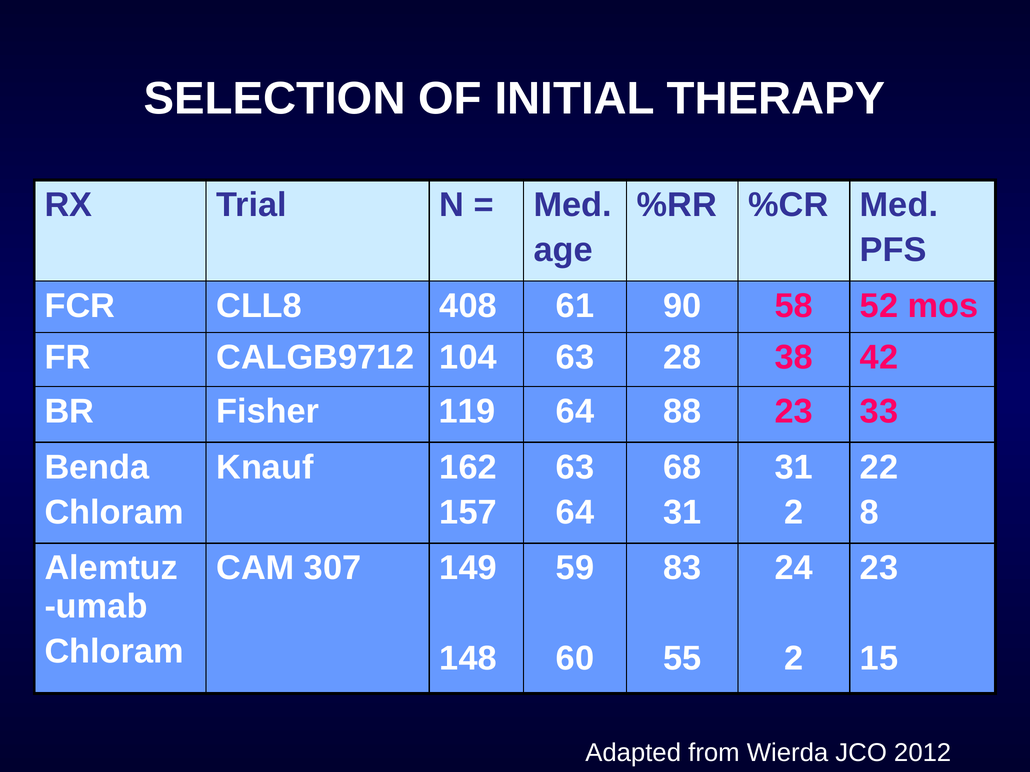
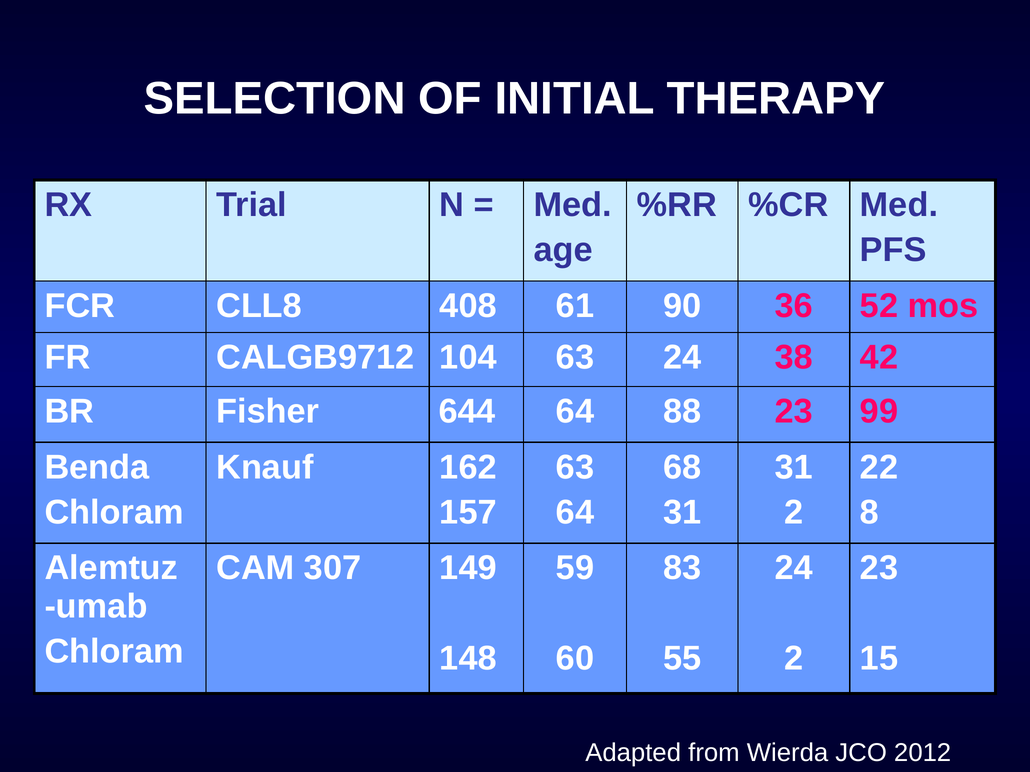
58: 58 -> 36
63 28: 28 -> 24
119: 119 -> 644
33: 33 -> 99
